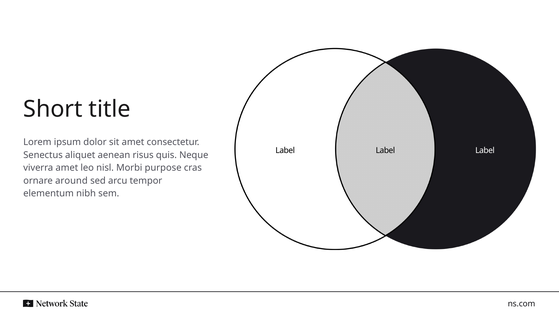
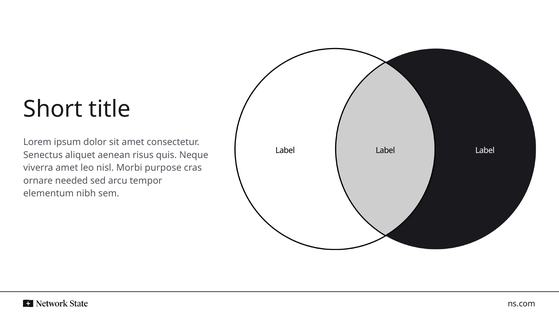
around: around -> needed
